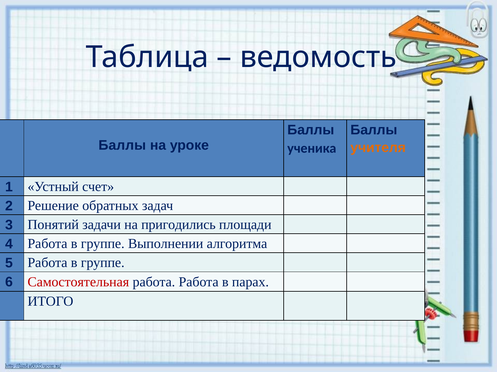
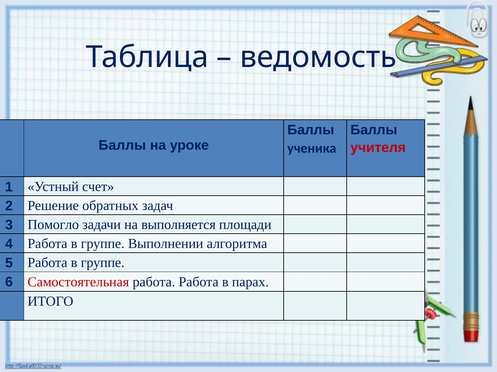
учителя colour: orange -> red
Понятий: Понятий -> Помогло
пригодились: пригодились -> выполняется
